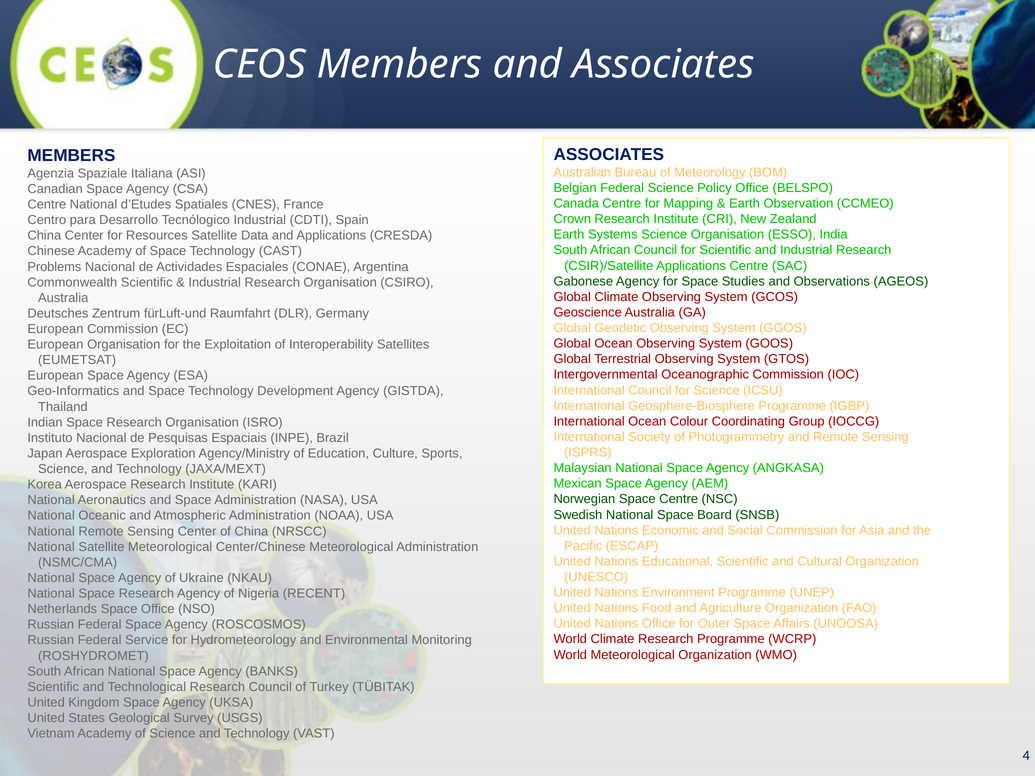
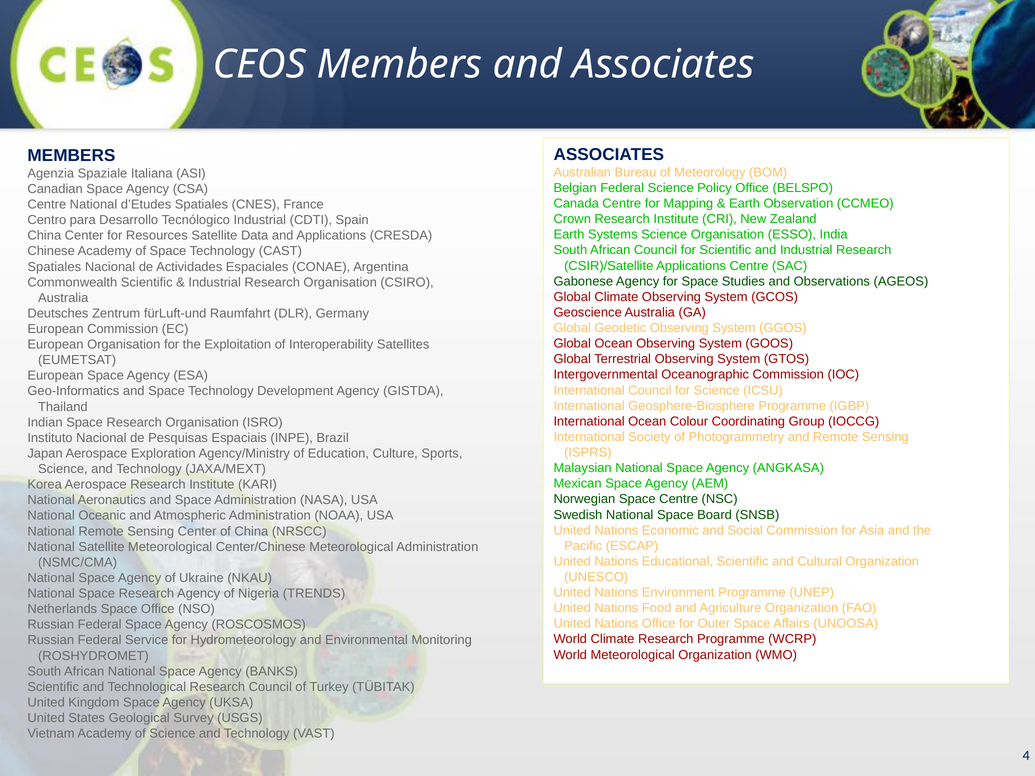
Problems at (54, 267): Problems -> Spatiales
RECENT: RECENT -> TRENDS
